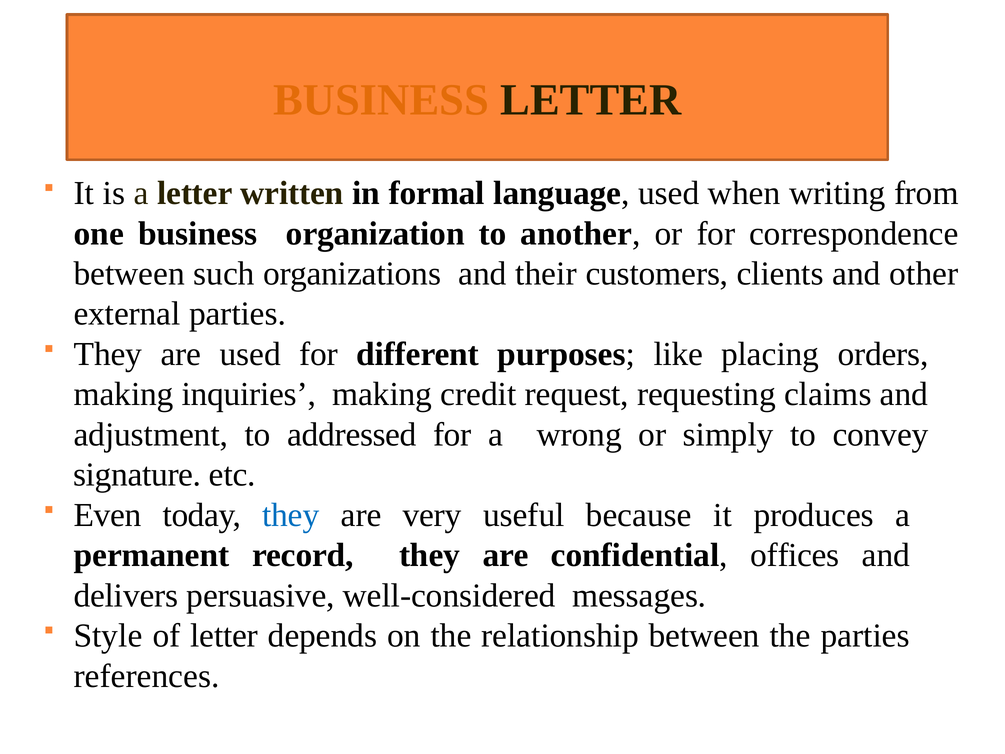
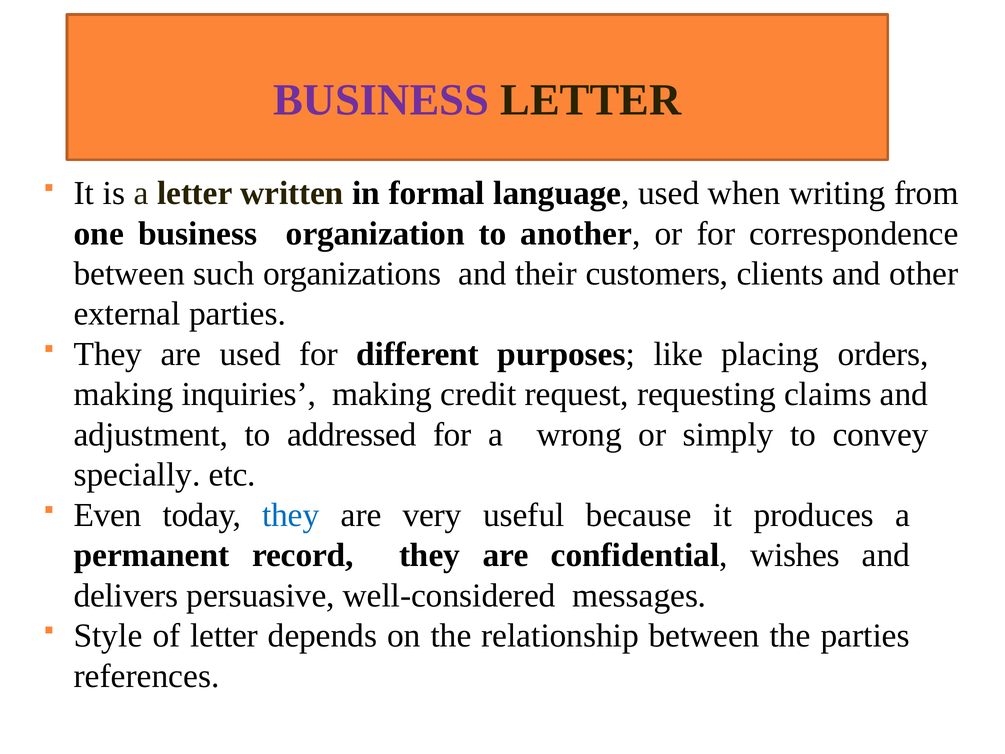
BUSINESS at (381, 100) colour: orange -> purple
signature: signature -> specially
offices: offices -> wishes
